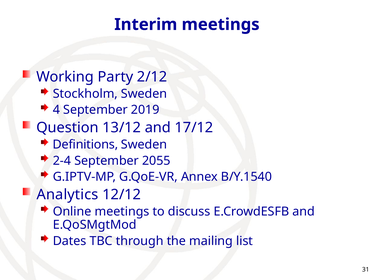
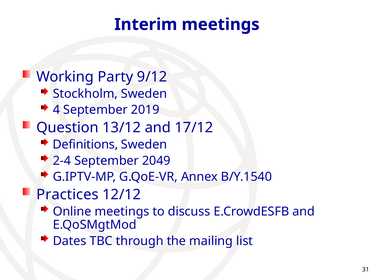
2/12: 2/12 -> 9/12
2055: 2055 -> 2049
Analytics: Analytics -> Practices
